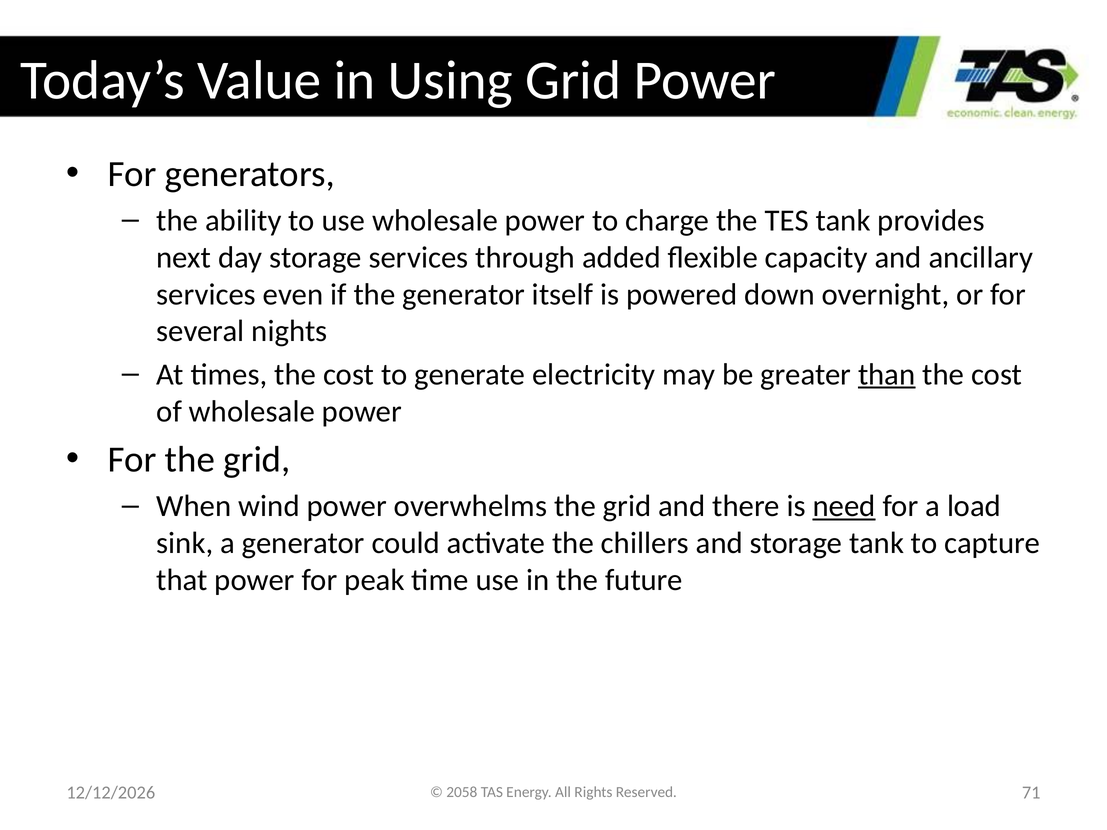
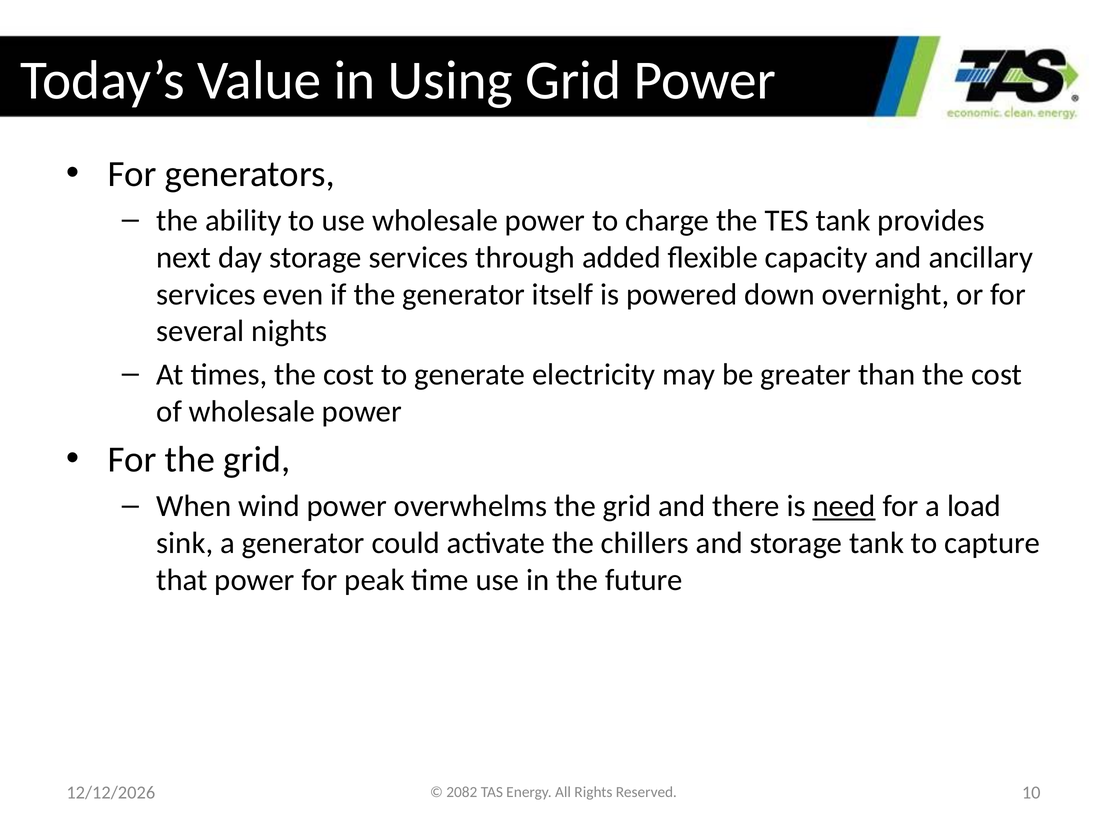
than underline: present -> none
2058: 2058 -> 2082
71: 71 -> 10
